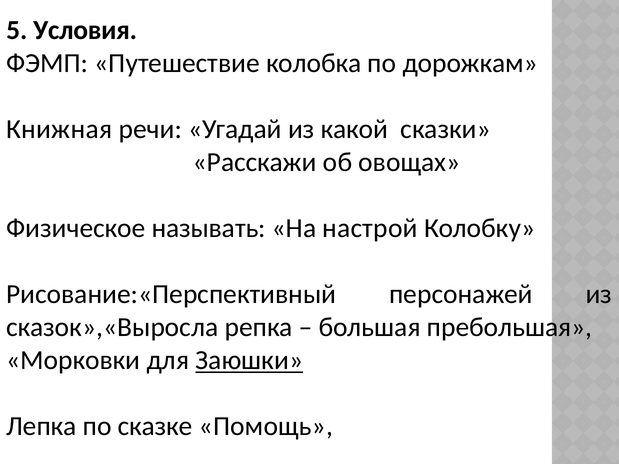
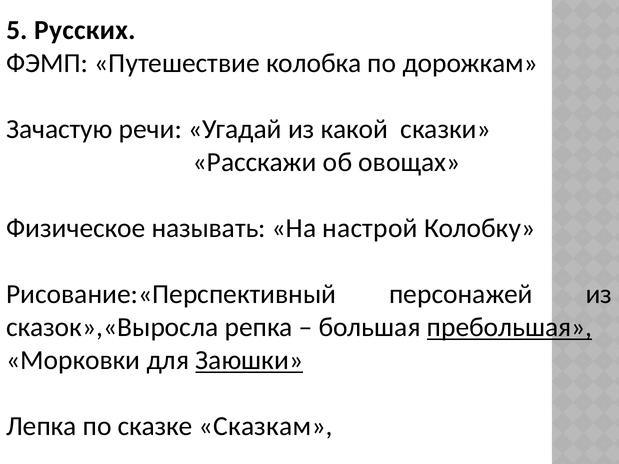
Условия: Условия -> Русских
Книжная: Книжная -> Зачастую
пребольшая underline: none -> present
Помощь: Помощь -> Сказкам
